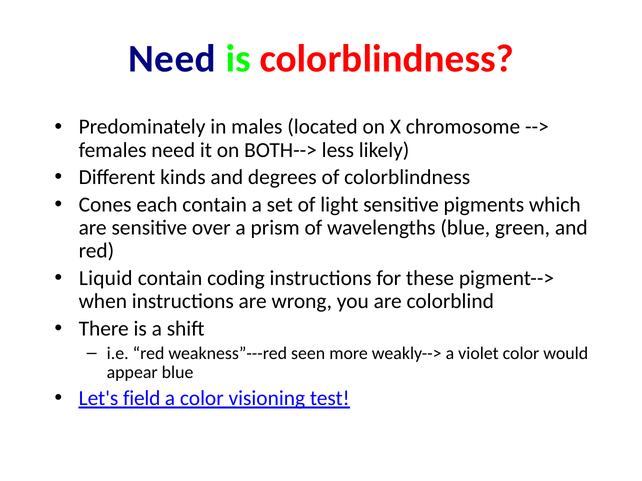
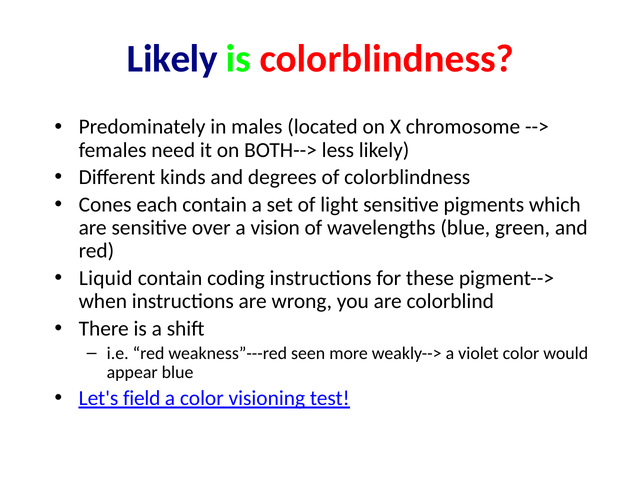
Need at (172, 59): Need -> Likely
prism: prism -> vision
